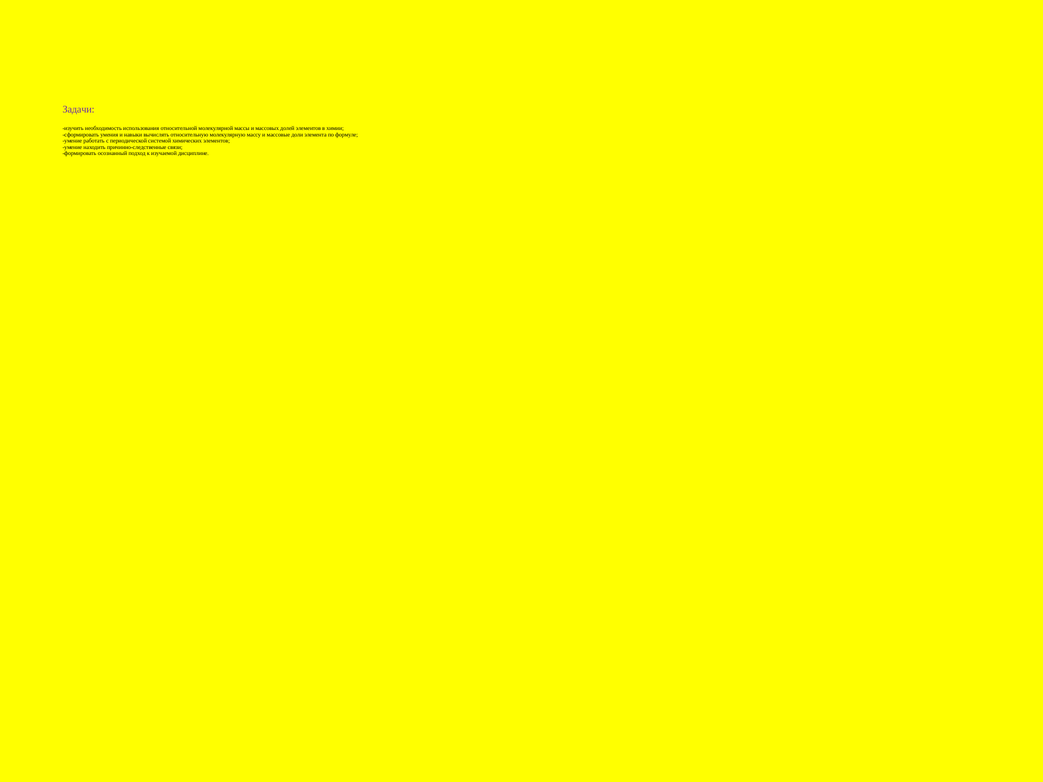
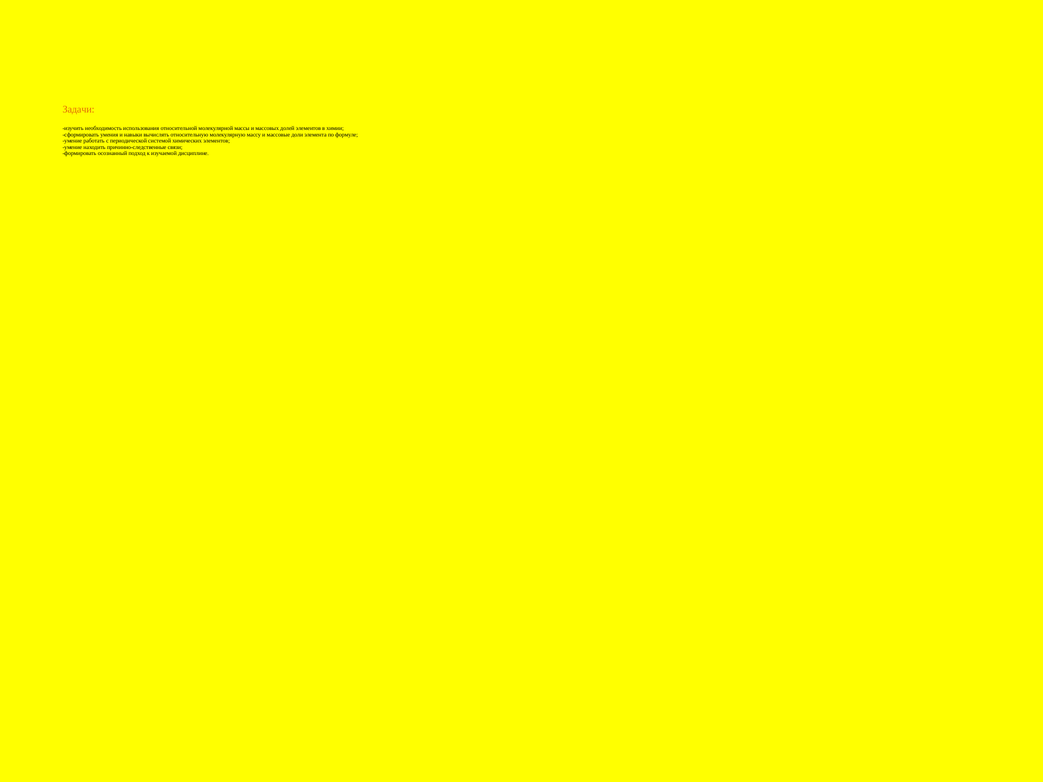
Задачи colour: purple -> orange
